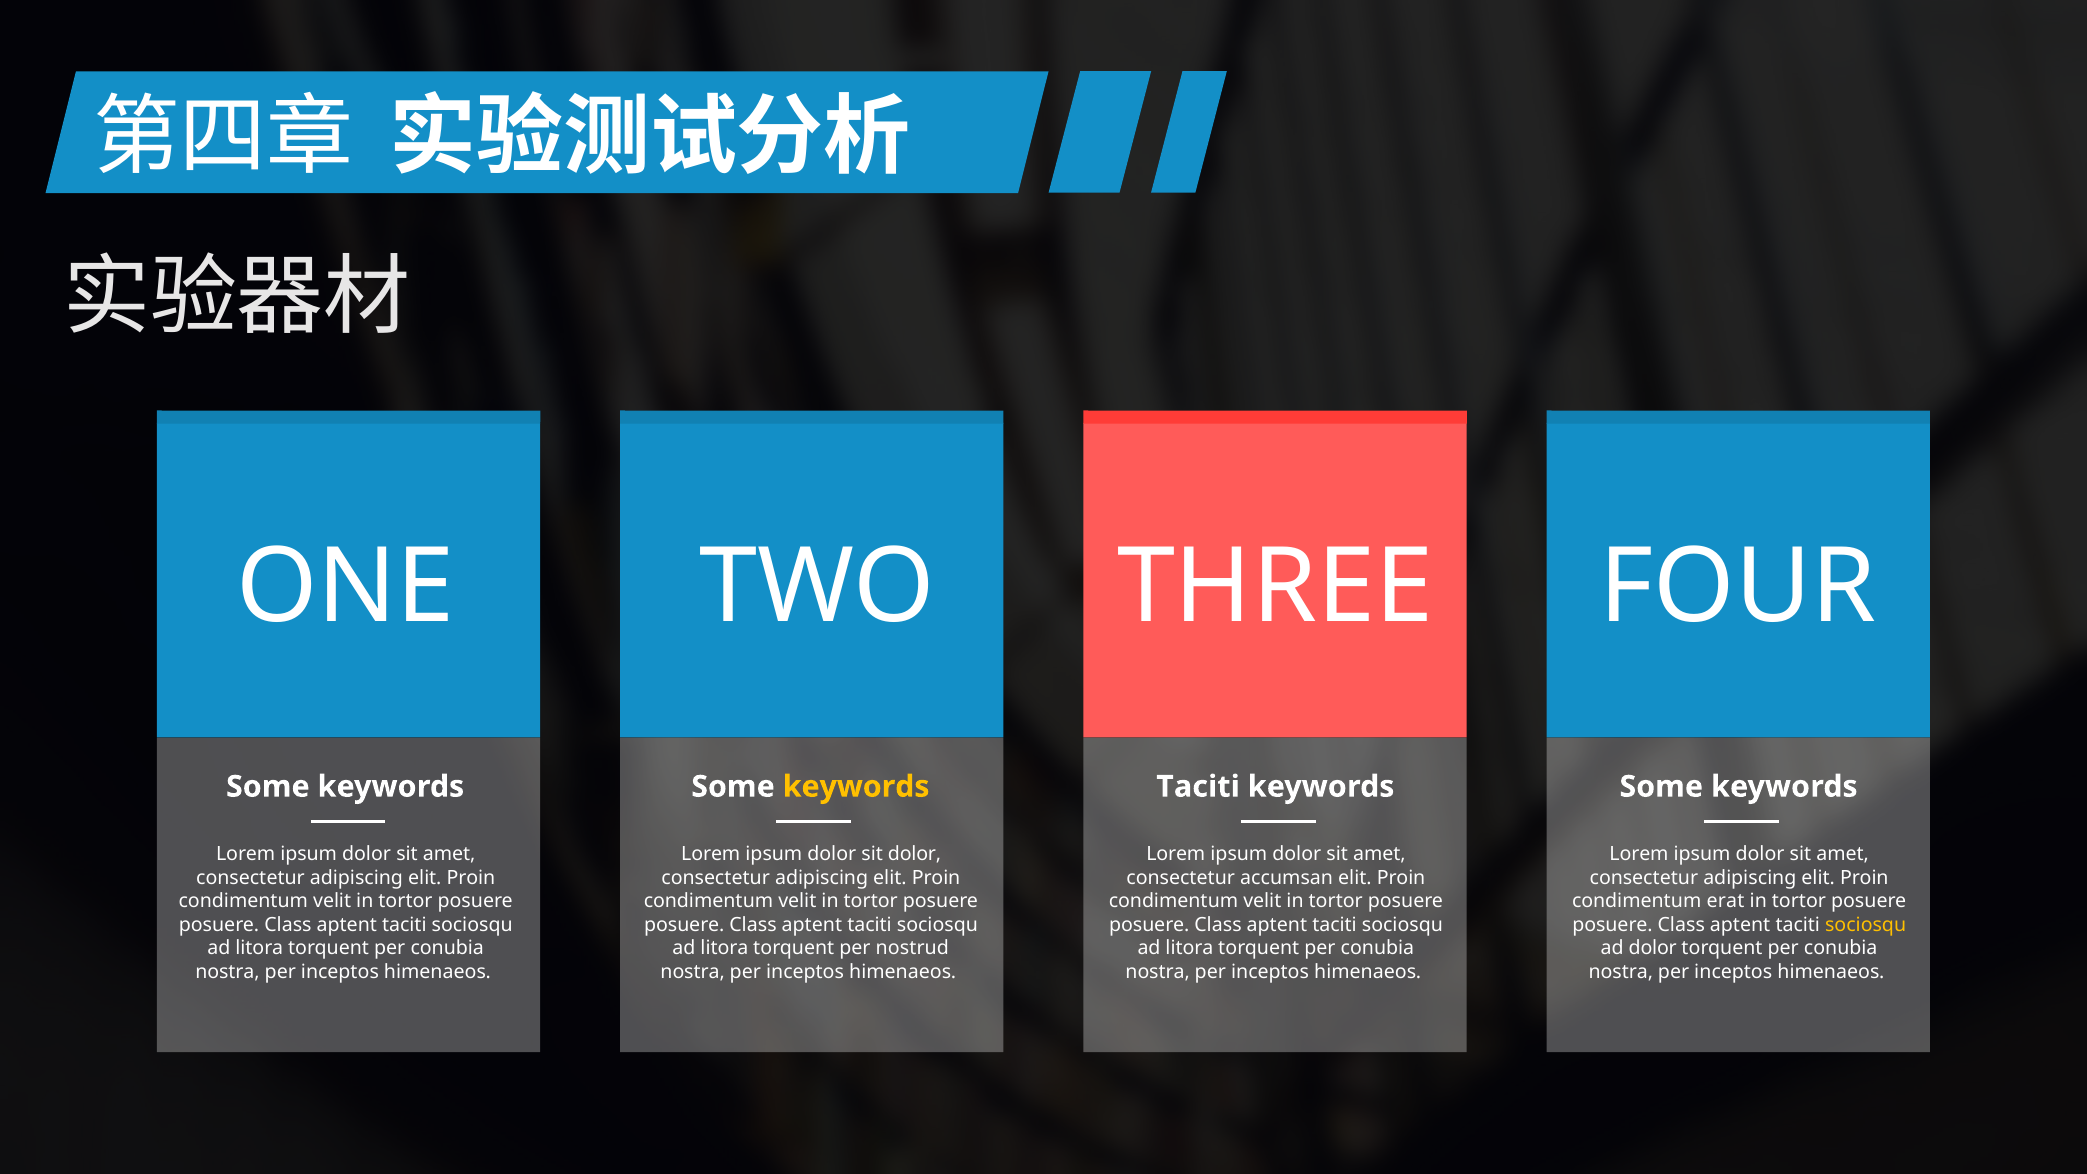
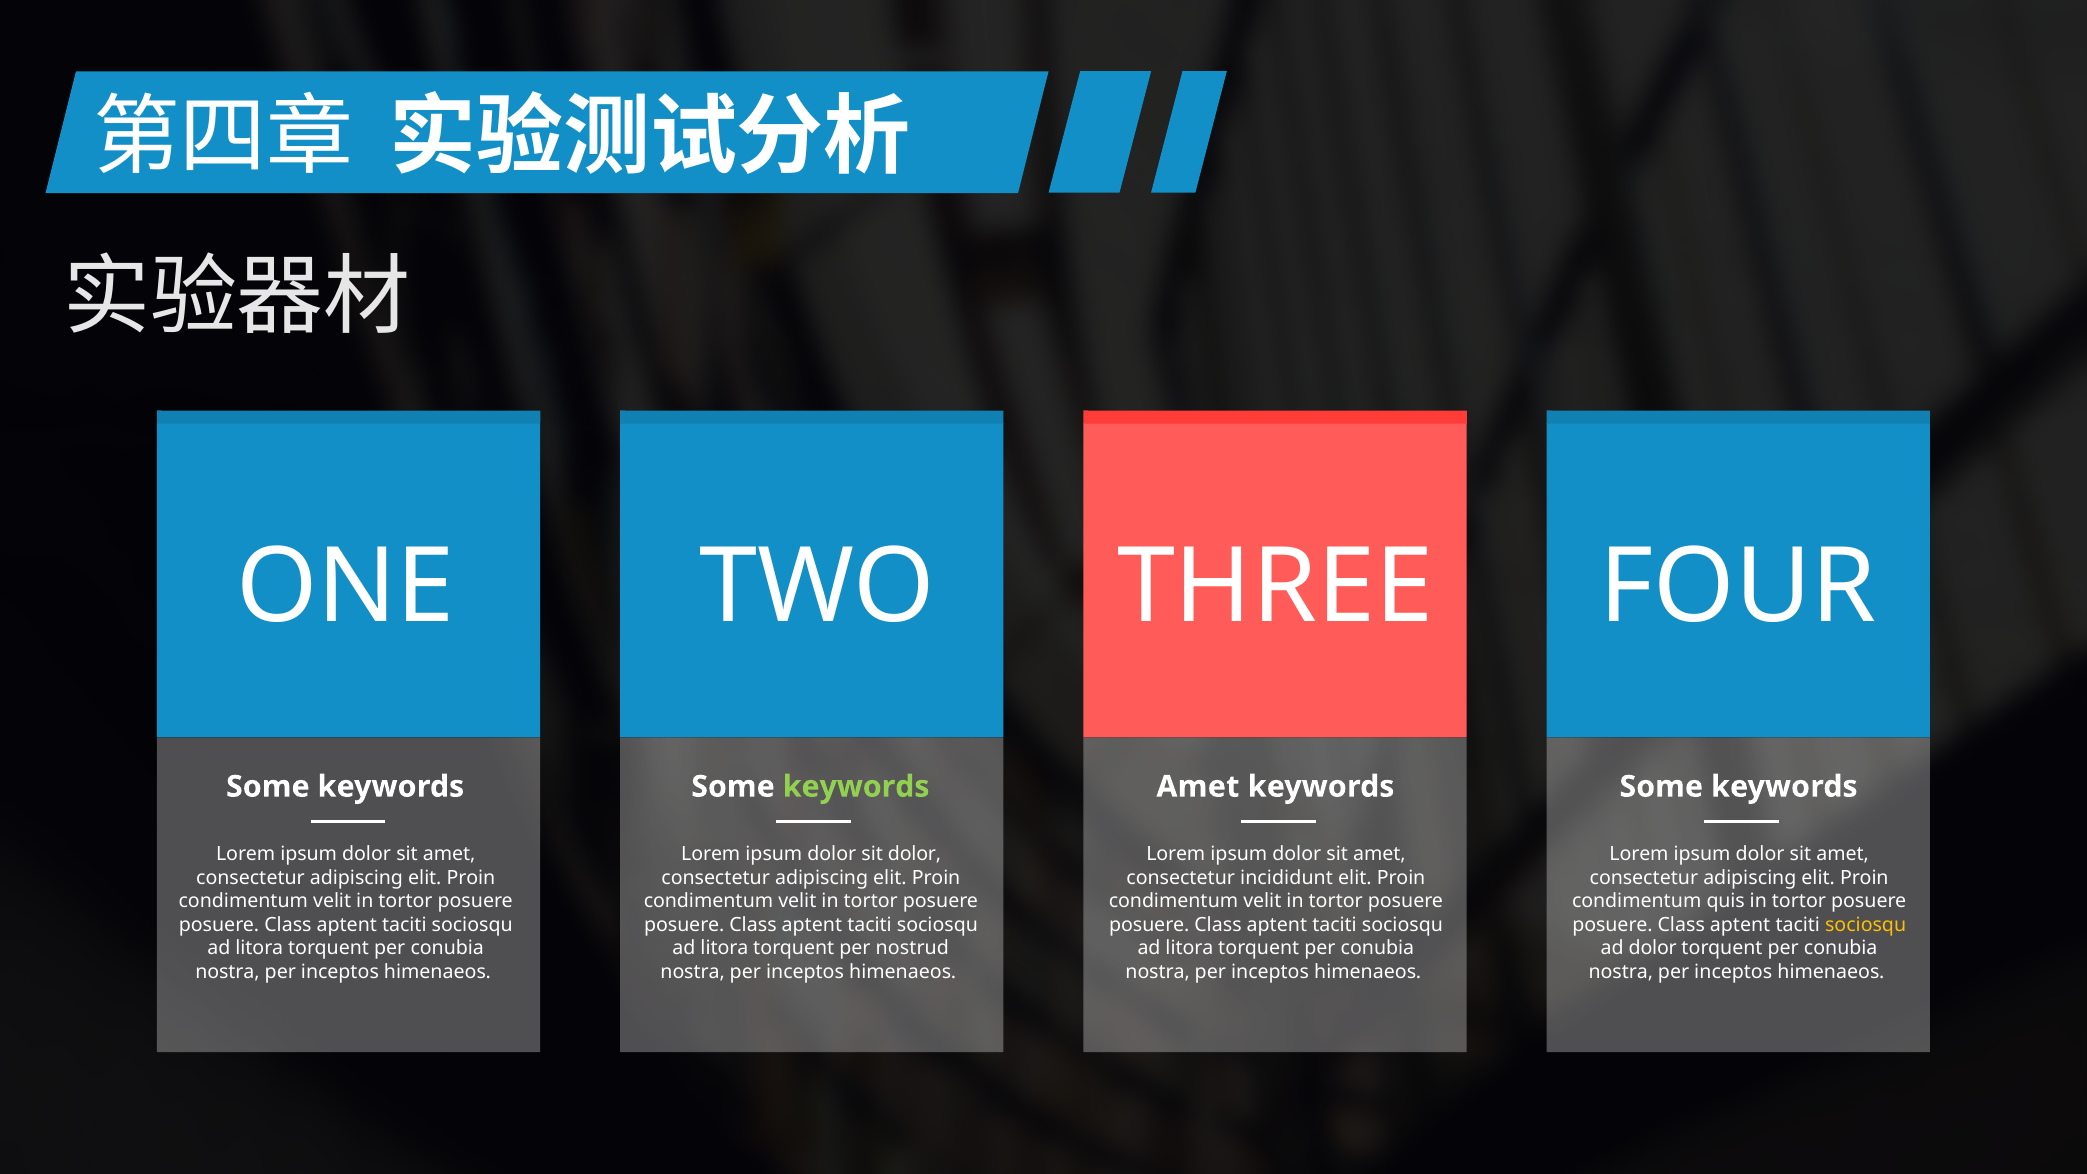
keywords at (856, 787) colour: yellow -> light green
Taciti at (1198, 787): Taciti -> Amet
accumsan: accumsan -> incididunt
erat: erat -> quis
